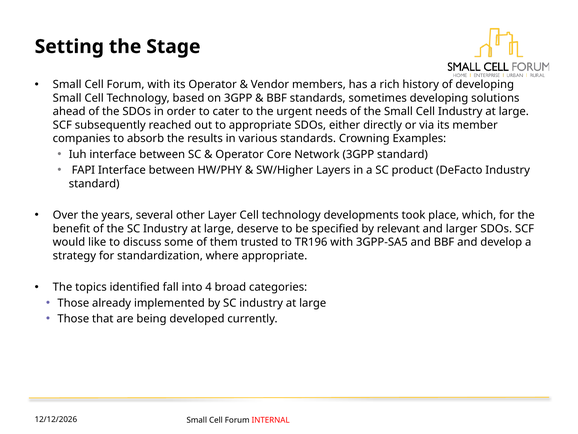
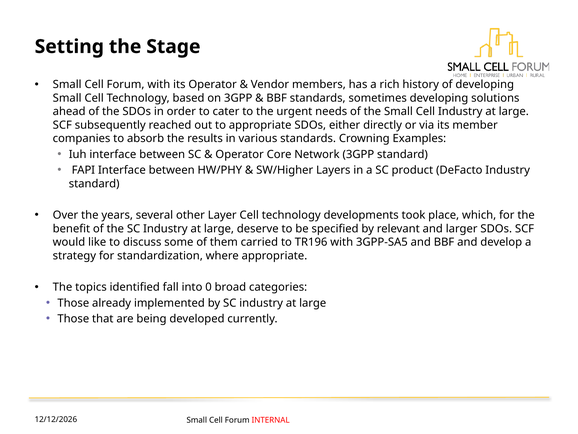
trusted: trusted -> carried
4: 4 -> 0
